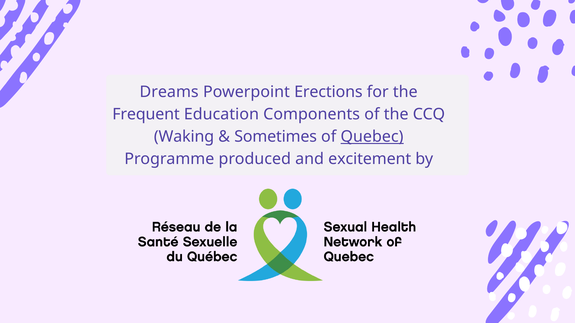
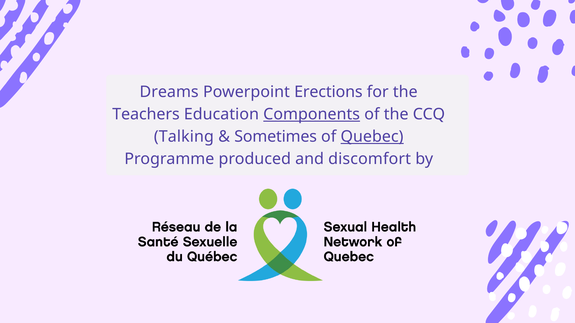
Frequent: Frequent -> Teachers
Components underline: none -> present
Waking: Waking -> Talking
excitement: excitement -> discomfort
